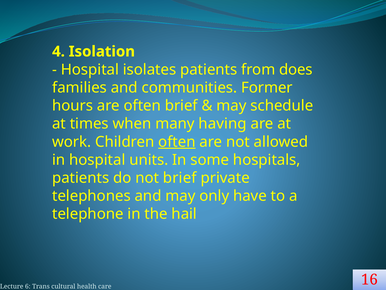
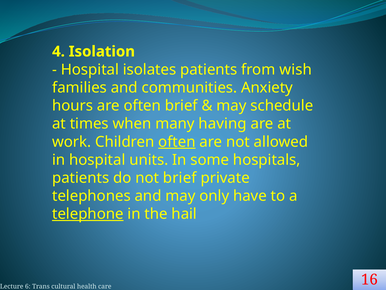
does: does -> wish
Former: Former -> Anxiety
telephone underline: none -> present
